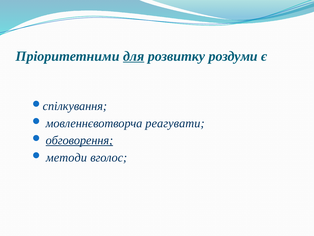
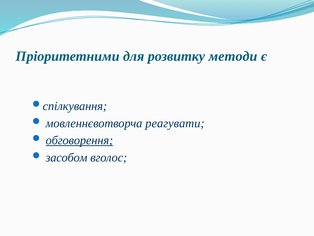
для underline: present -> none
роздуми: роздуми -> методи
методи: методи -> засобом
